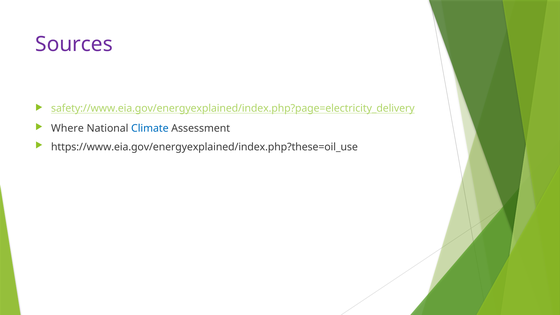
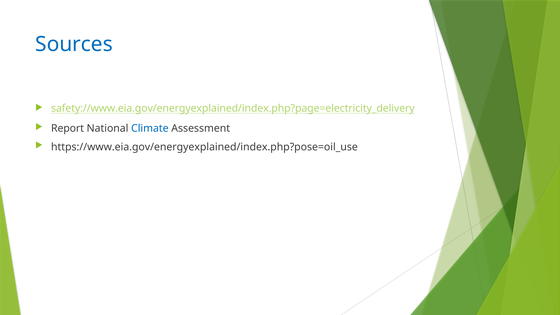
Sources colour: purple -> blue
Where: Where -> Report
https://www.eia.gov/energyexplained/index.php?these=oil_use: https://www.eia.gov/energyexplained/index.php?these=oil_use -> https://www.eia.gov/energyexplained/index.php?pose=oil_use
